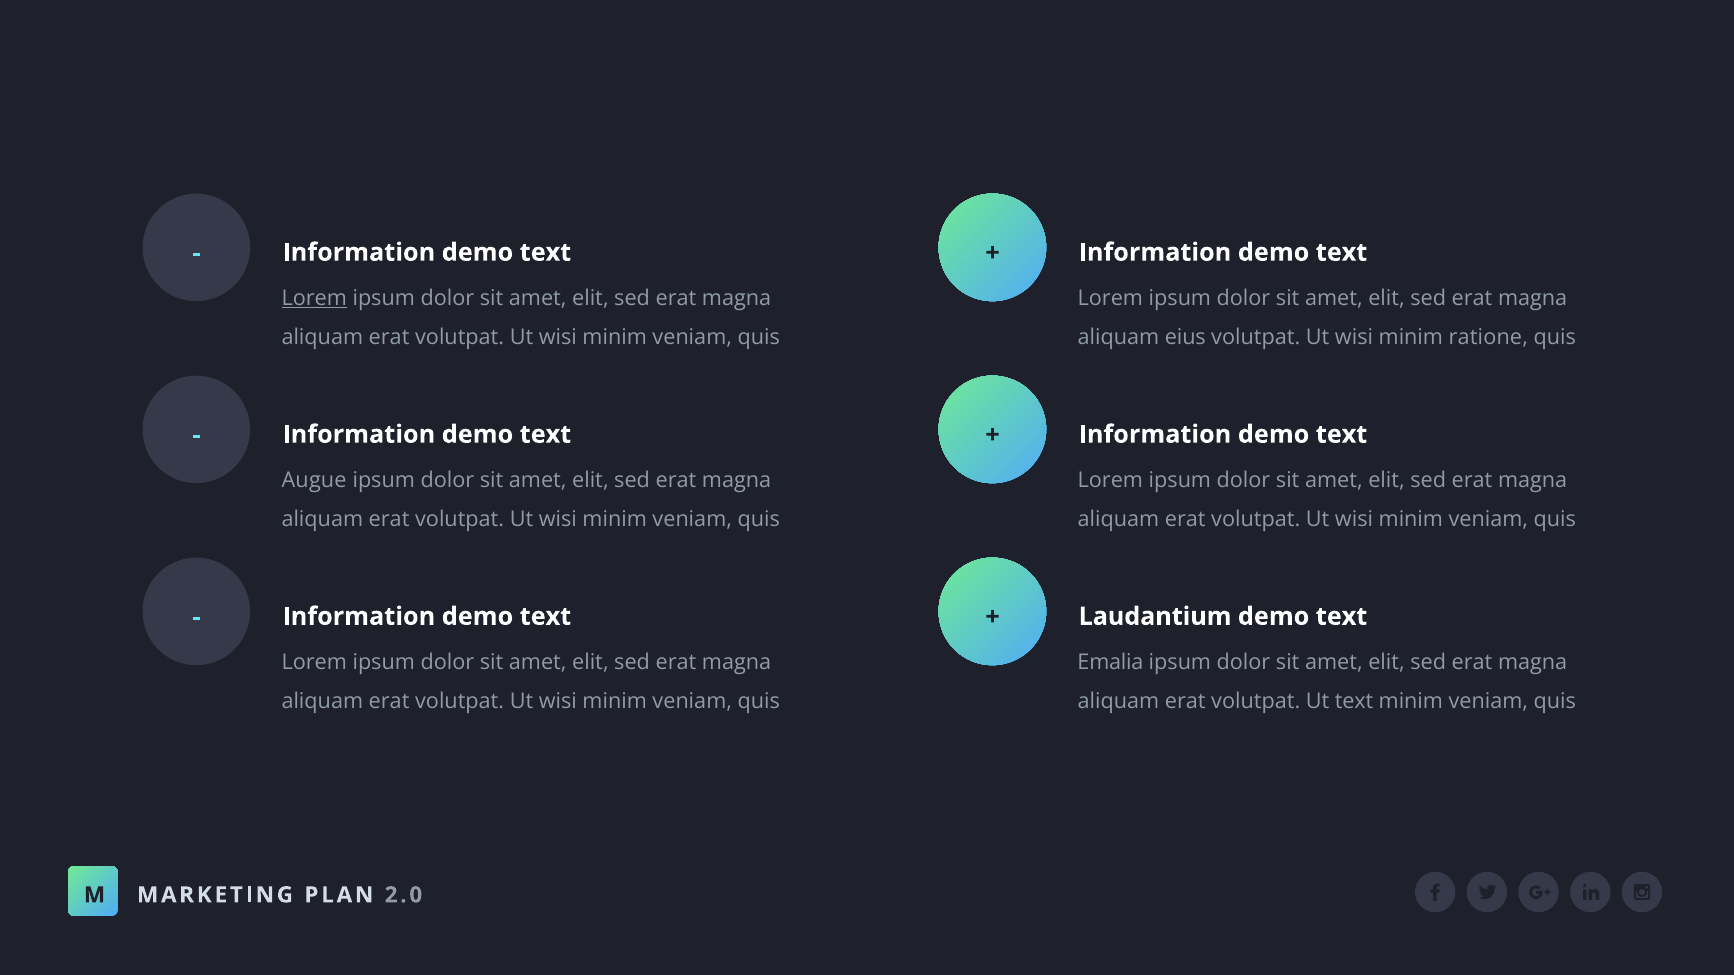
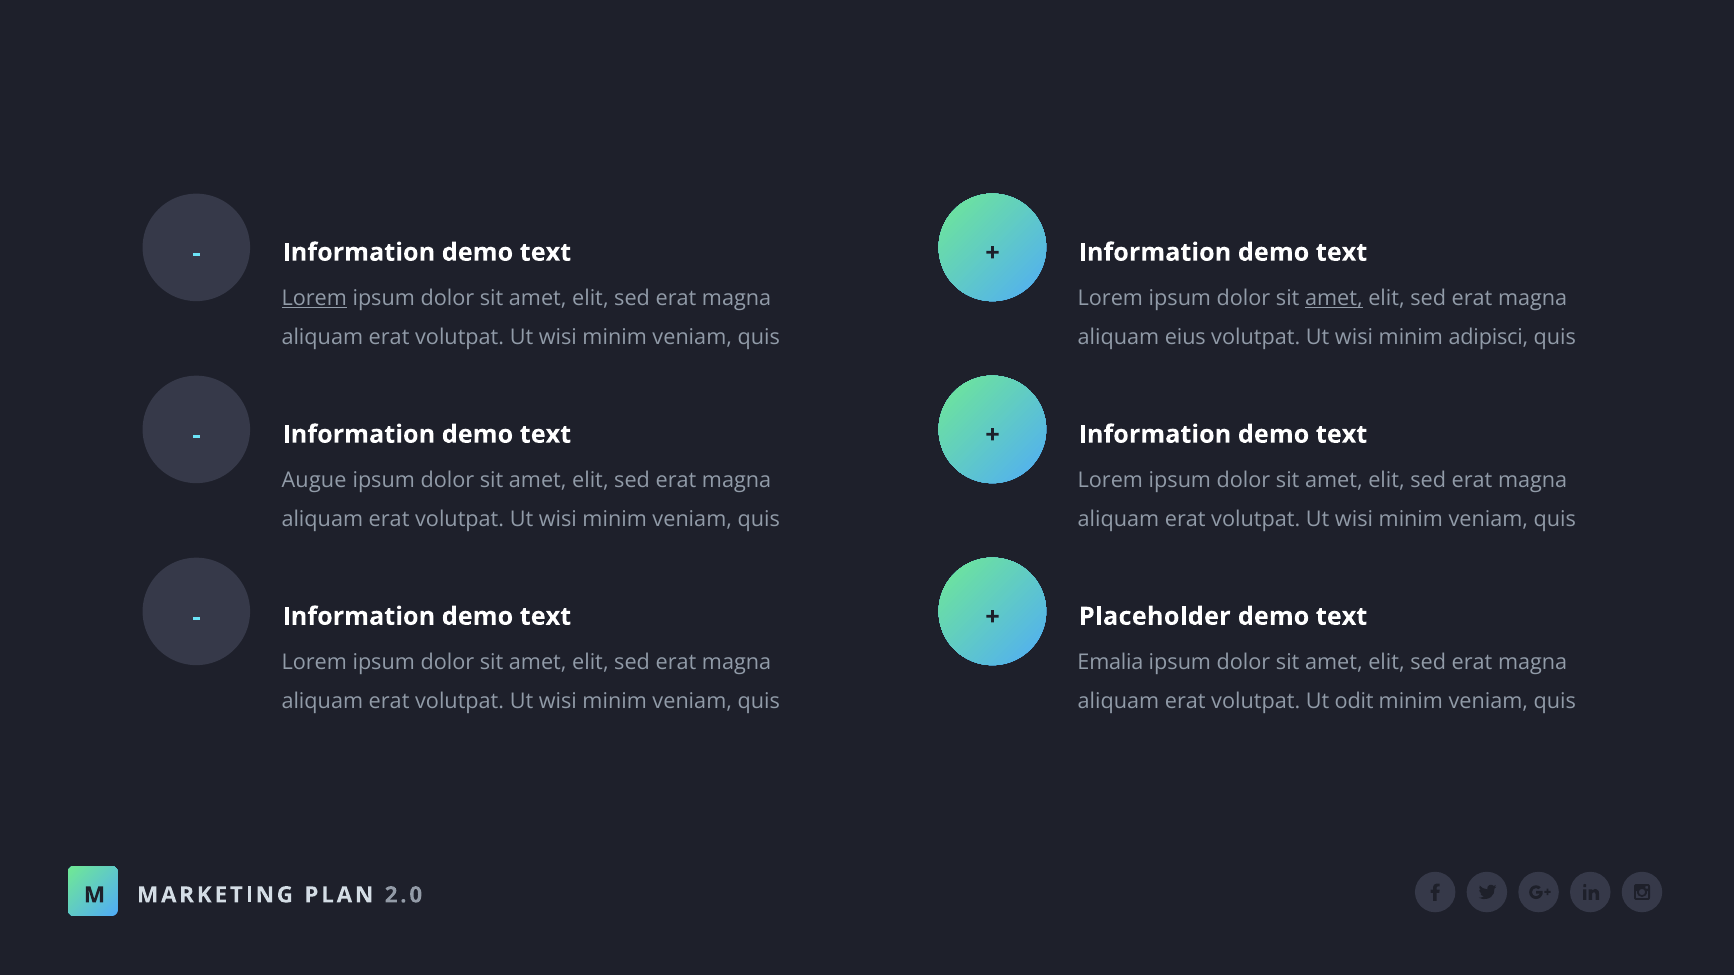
amet at (1334, 298) underline: none -> present
ratione: ratione -> adipisci
Laudantium: Laudantium -> Placeholder
Ut text: text -> odit
